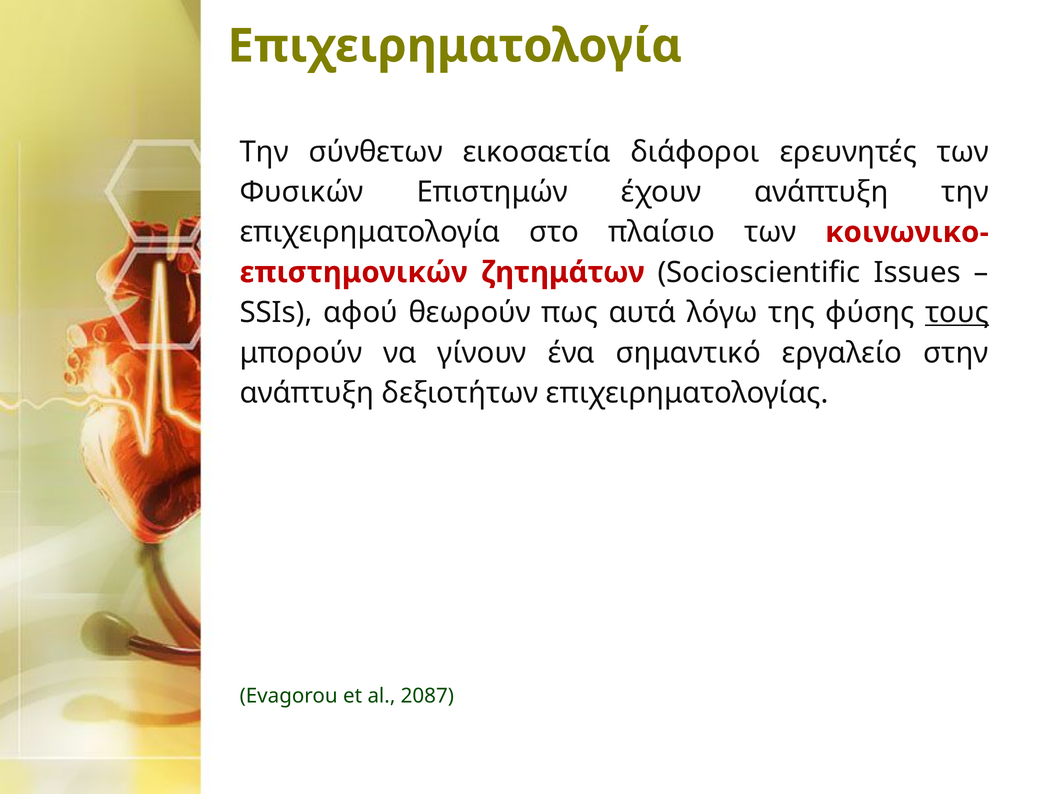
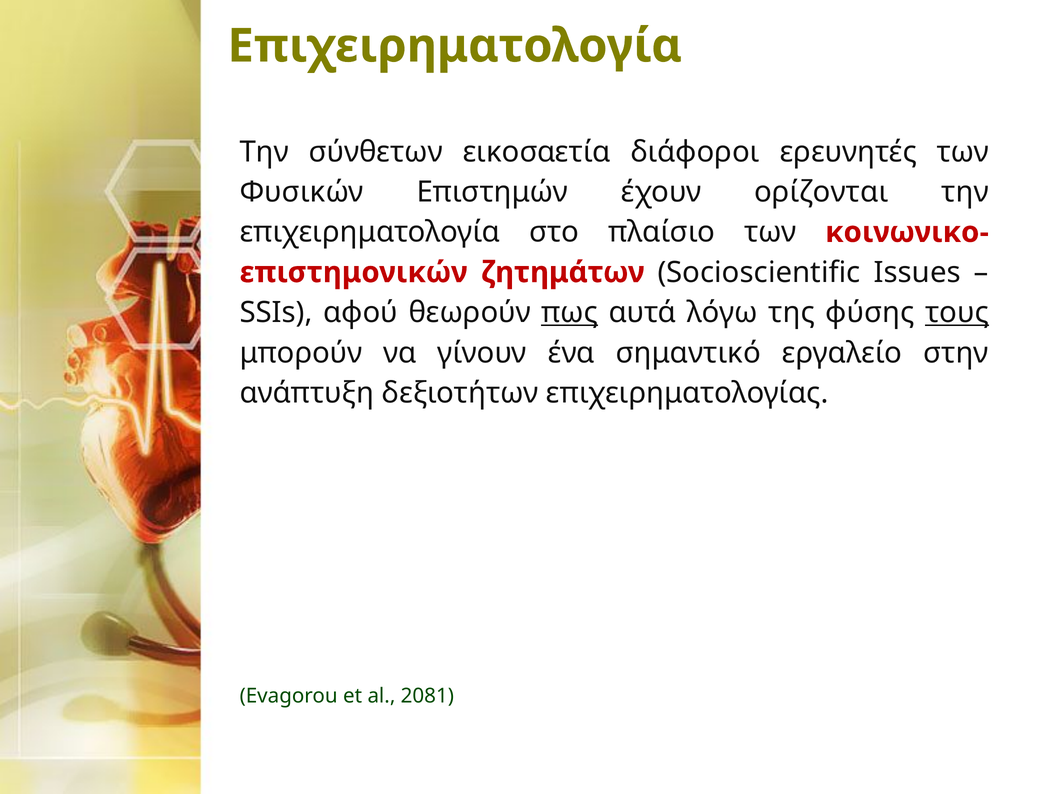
έχουν ανάπτυξη: ανάπτυξη -> ορίζονται
πως underline: none -> present
2087: 2087 -> 2081
